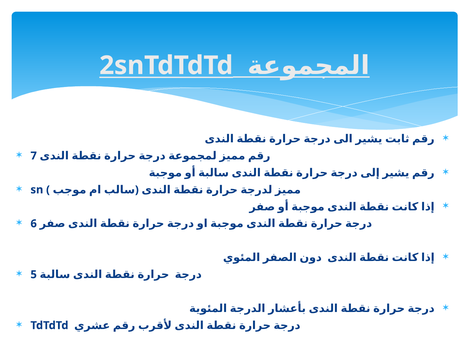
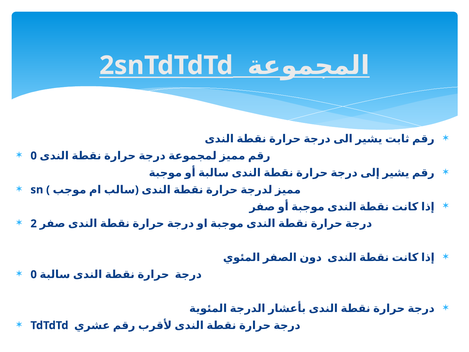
7 at (34, 156): 7 -> 0
6: 6 -> 2
5 at (34, 274): 5 -> 0
